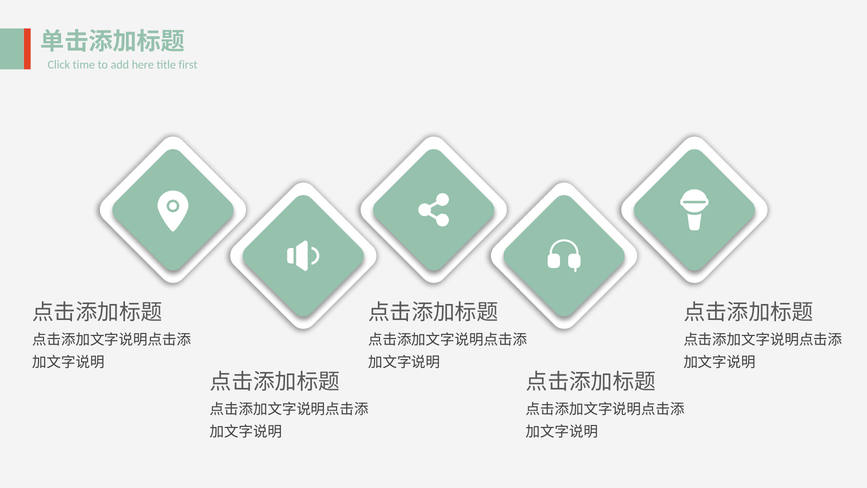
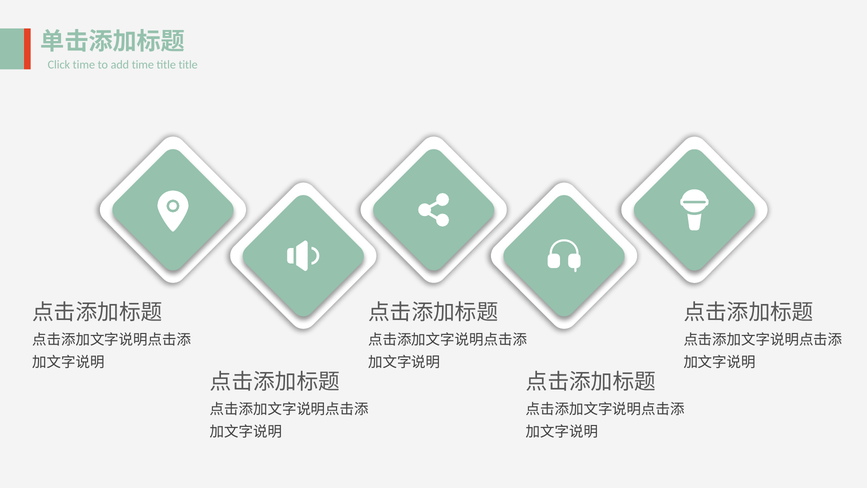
add here: here -> time
title first: first -> title
